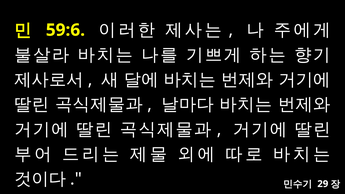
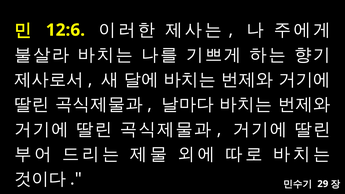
59:6: 59:6 -> 12:6
